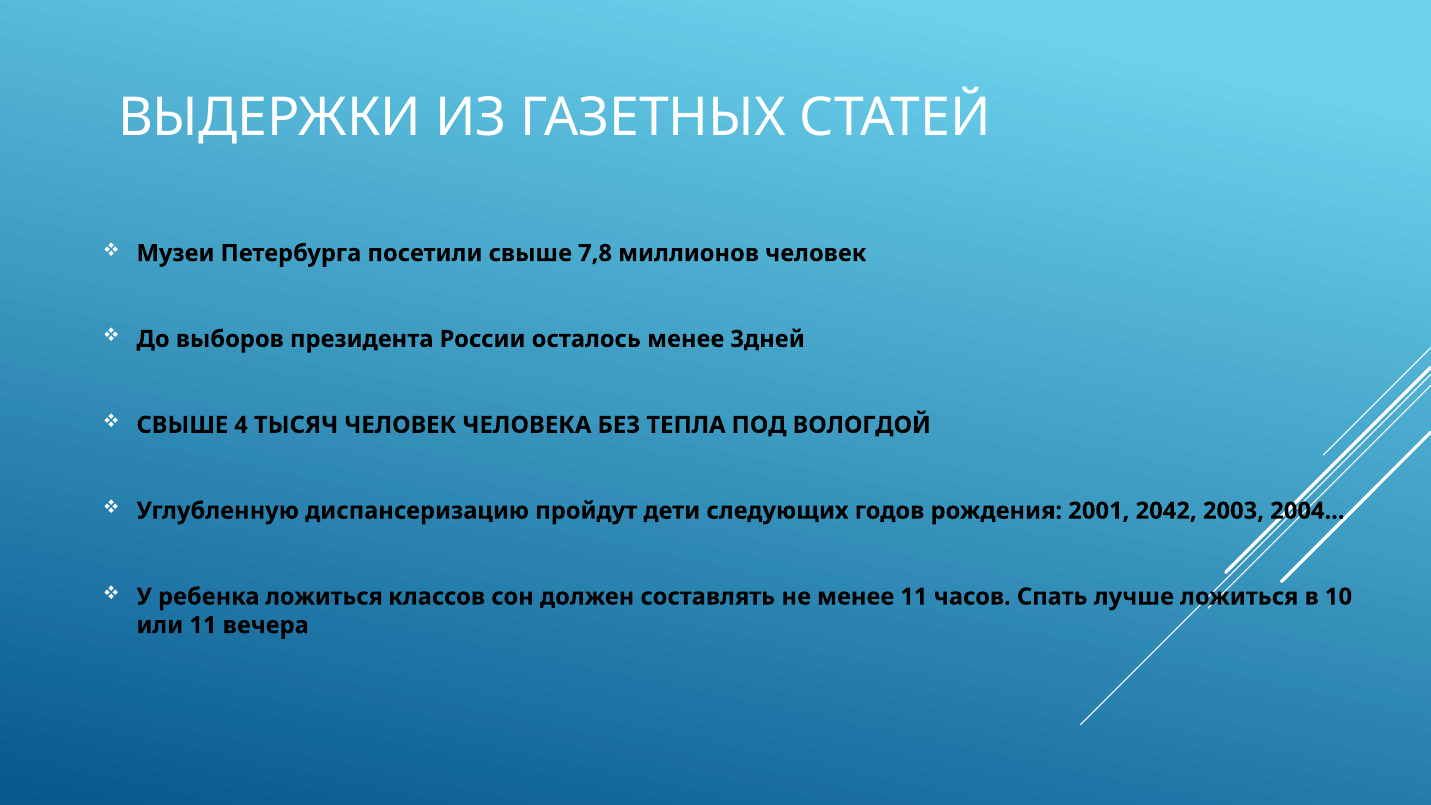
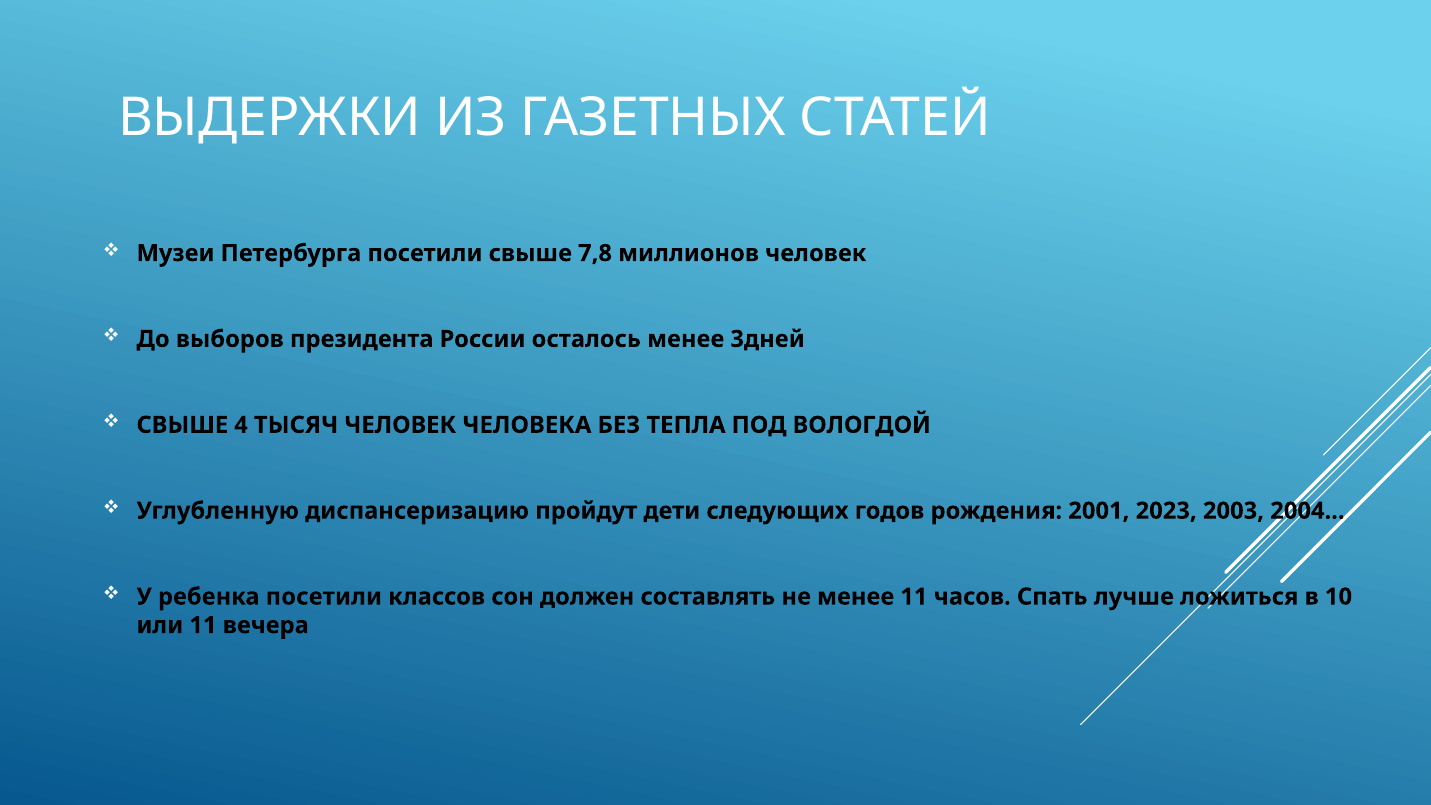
2042: 2042 -> 2023
ребенка ложиться: ложиться -> посетили
